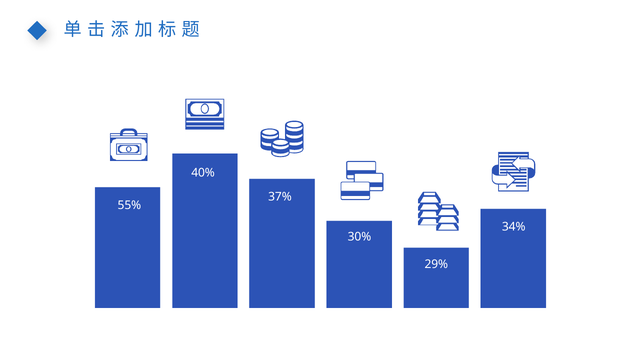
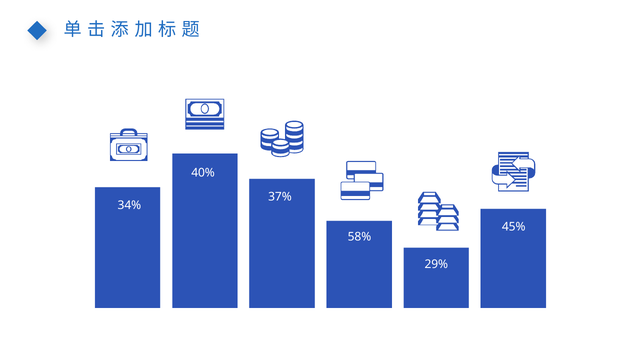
55%: 55% -> 34%
34%: 34% -> 45%
30%: 30% -> 58%
